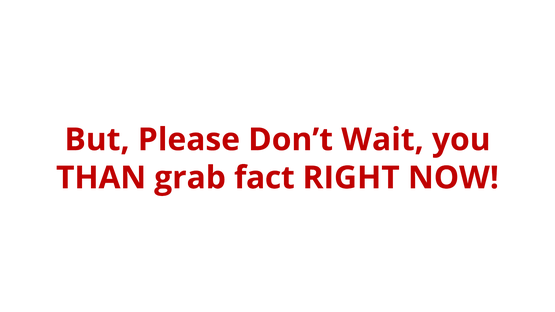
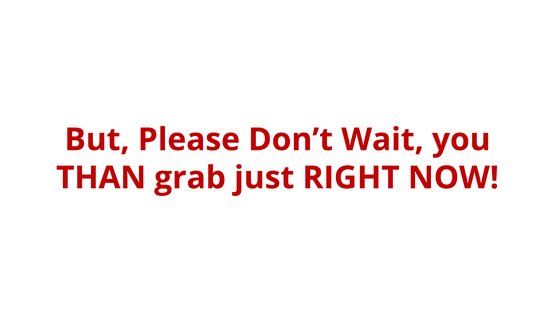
fact: fact -> just
